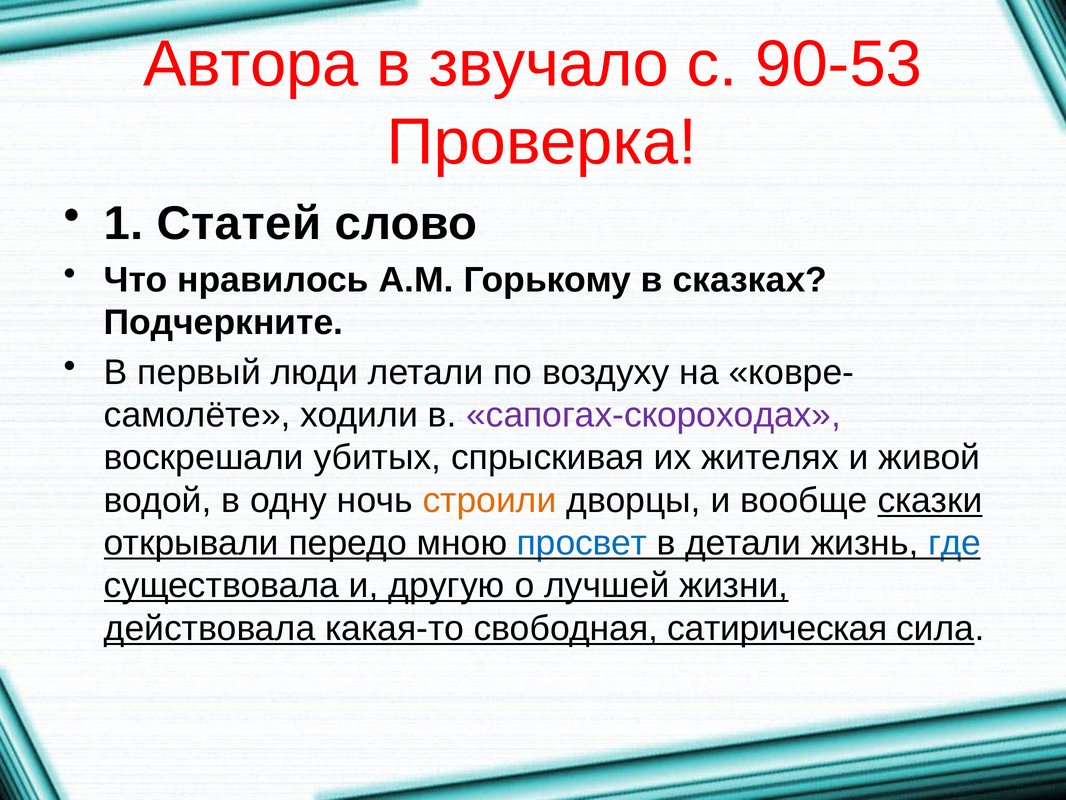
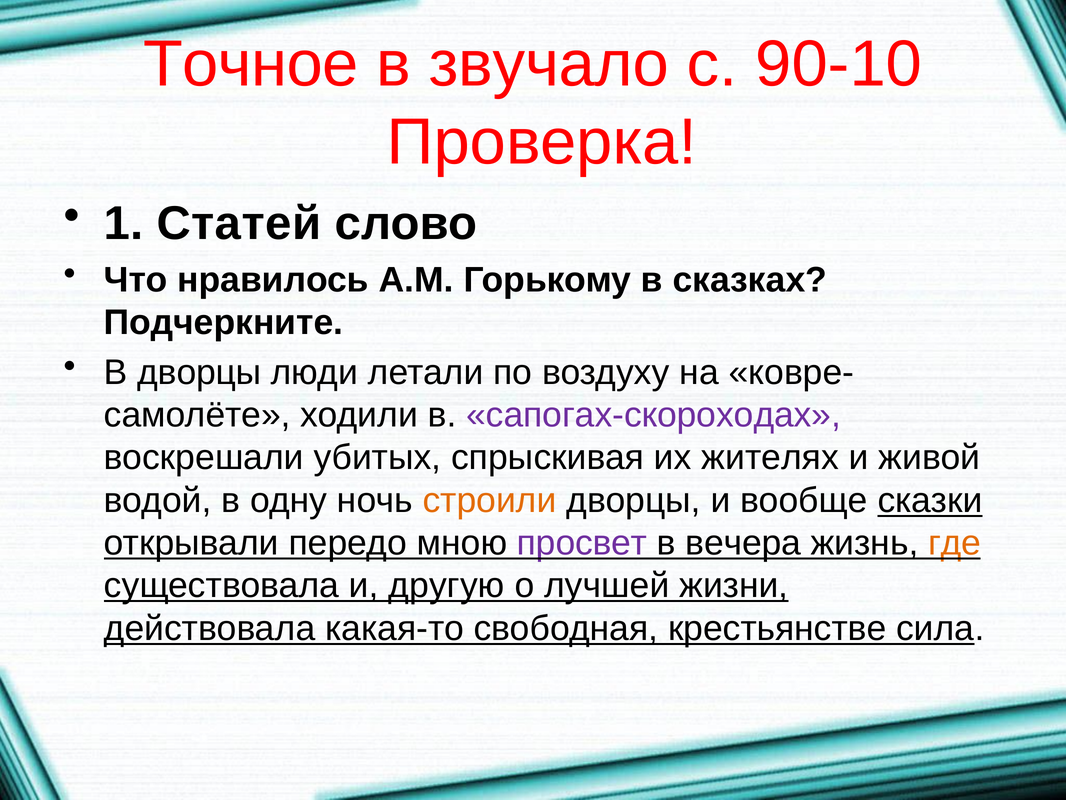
Автора: Автора -> Точное
90-53: 90-53 -> 90-10
В первый: первый -> дворцы
просвет colour: blue -> purple
детали: детали -> вечера
где colour: blue -> orange
сатирическая: сатирическая -> крестьянстве
